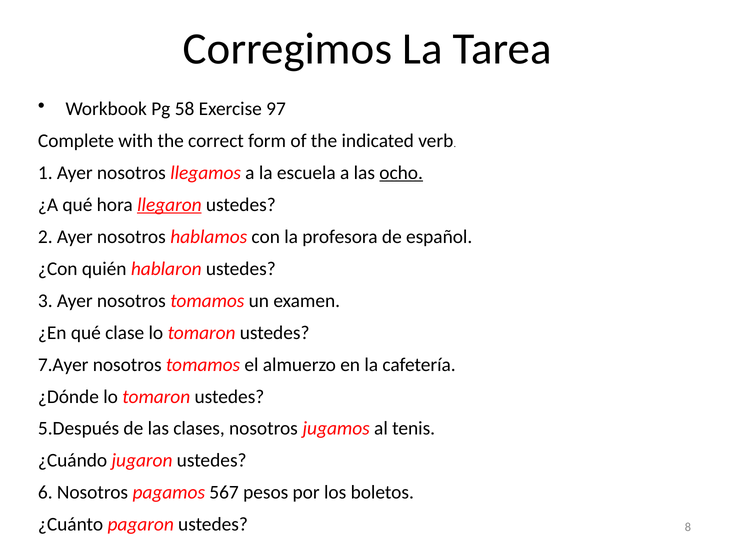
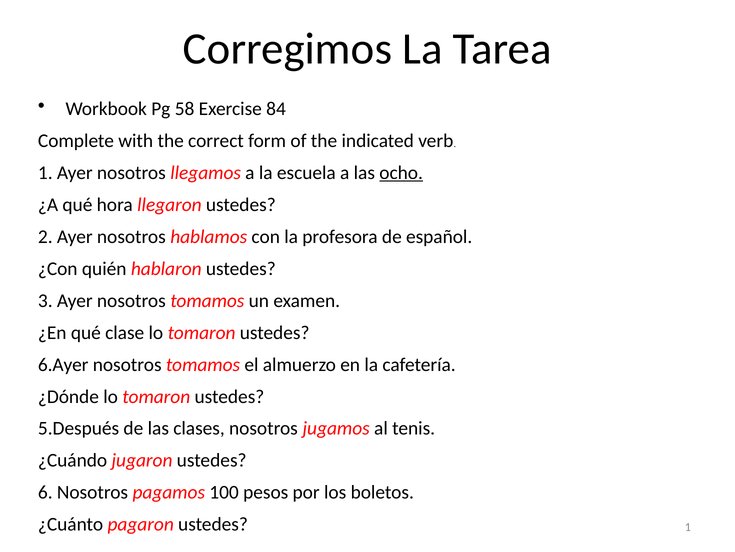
97: 97 -> 84
llegaron underline: present -> none
7.Ayer: 7.Ayer -> 6.Ayer
567: 567 -> 100
ustedes 8: 8 -> 1
